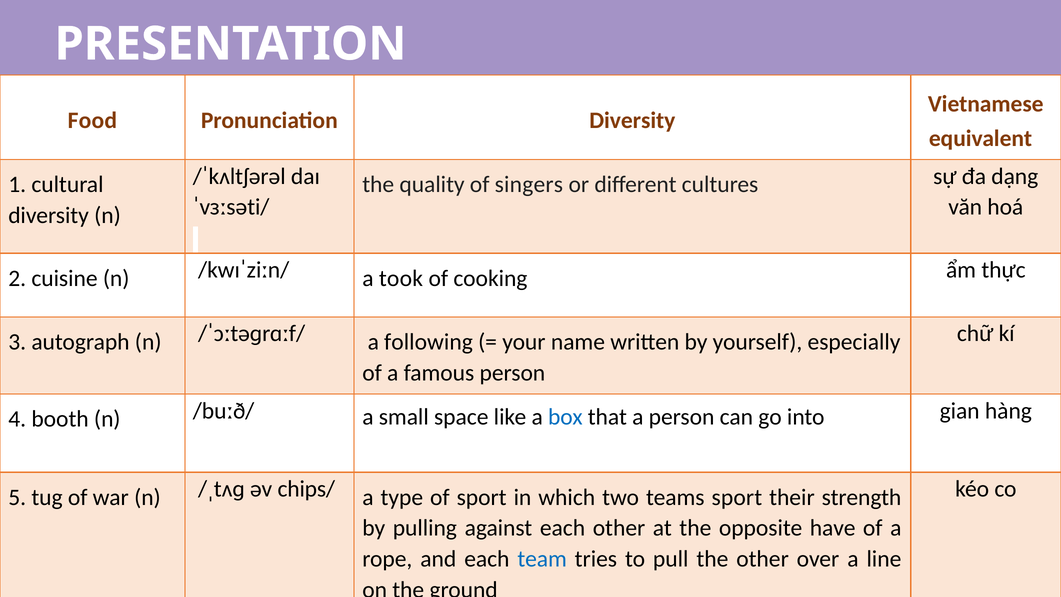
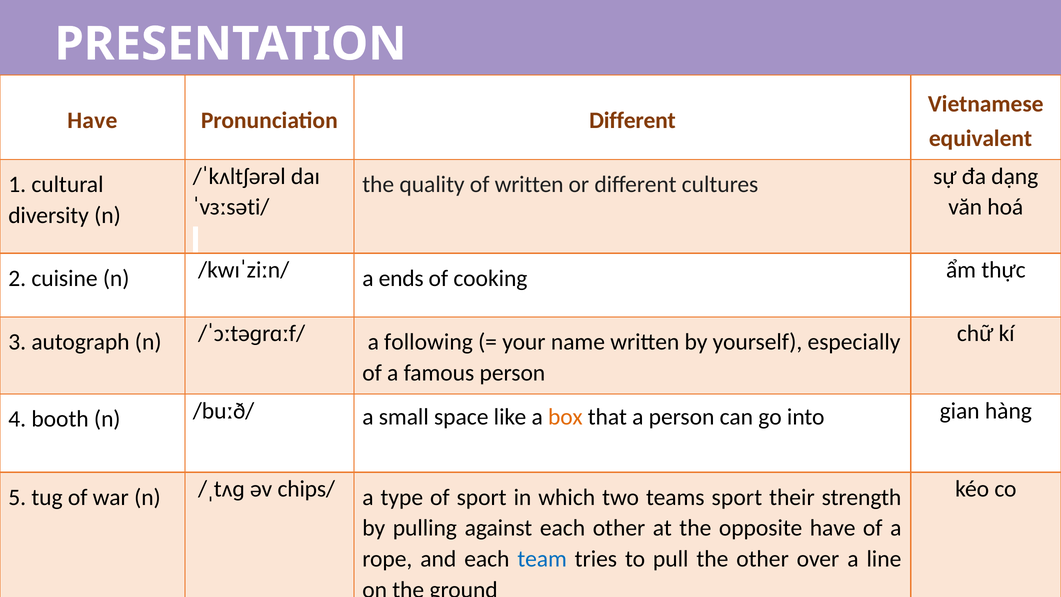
Food at (92, 120): Food -> Have
Pronunciation Diversity: Diversity -> Different
of singers: singers -> written
took: took -> ends
box colour: blue -> orange
